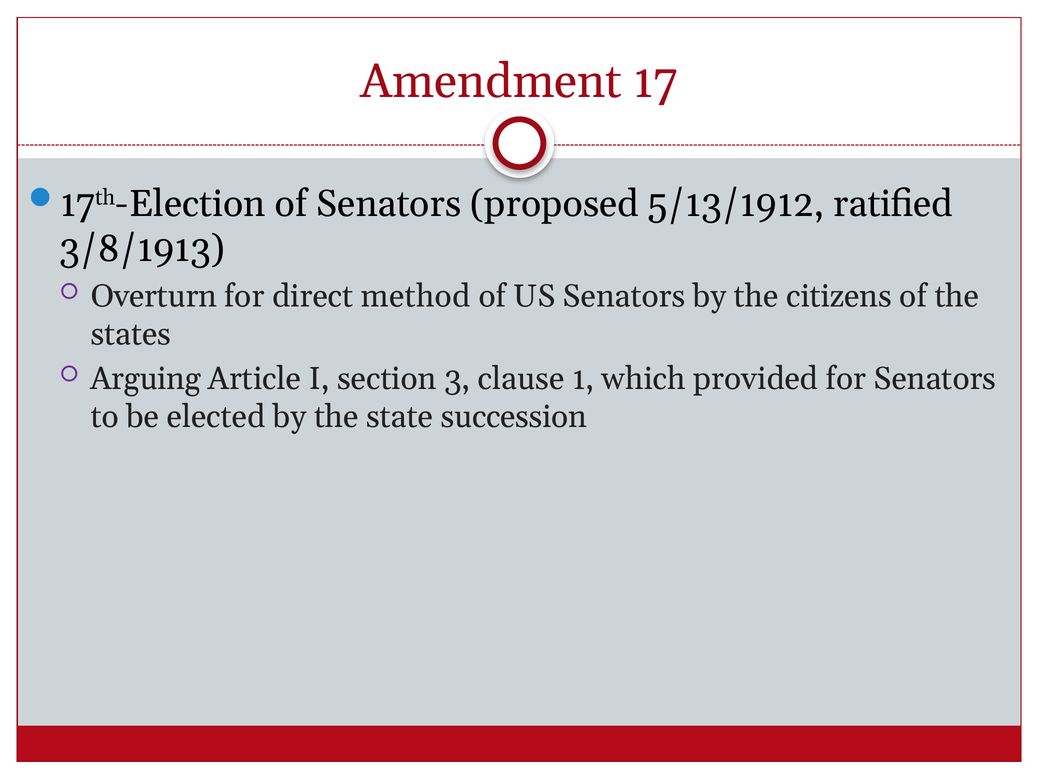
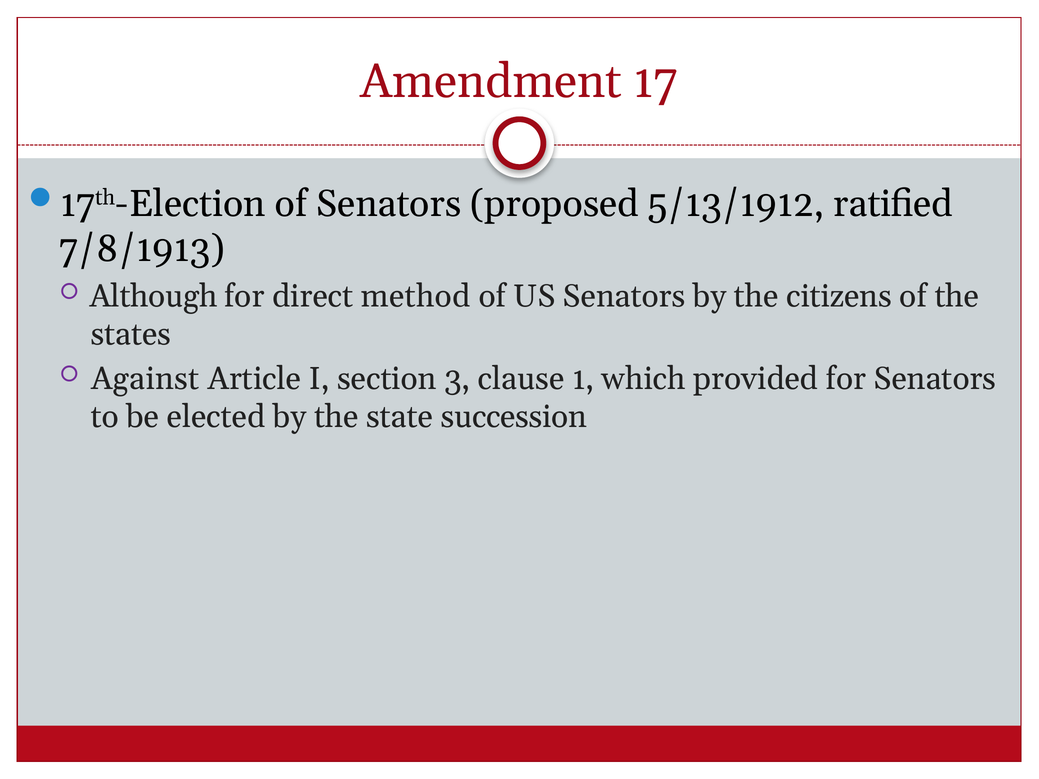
3/8/1913: 3/8/1913 -> 7/8/1913
Overturn: Overturn -> Although
Arguing: Arguing -> Against
